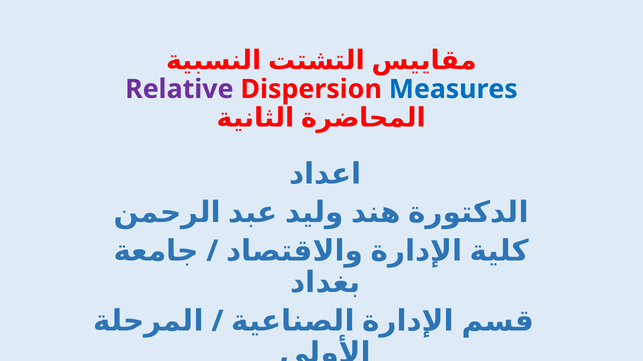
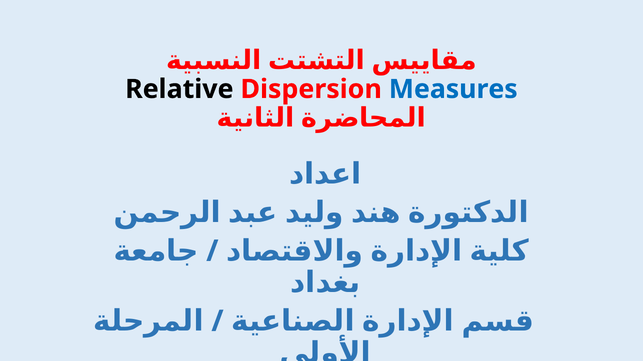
Relative colour: purple -> black
